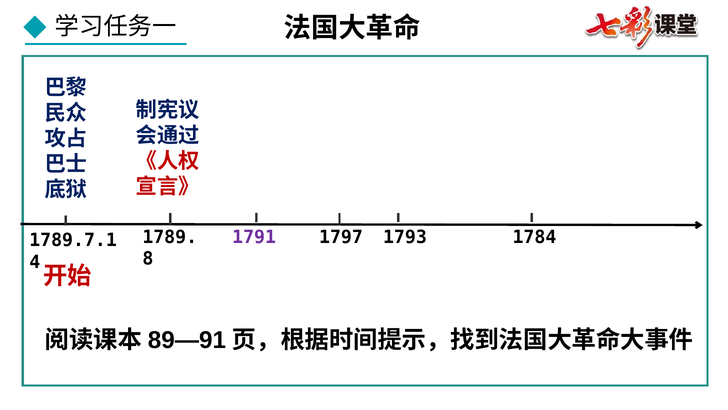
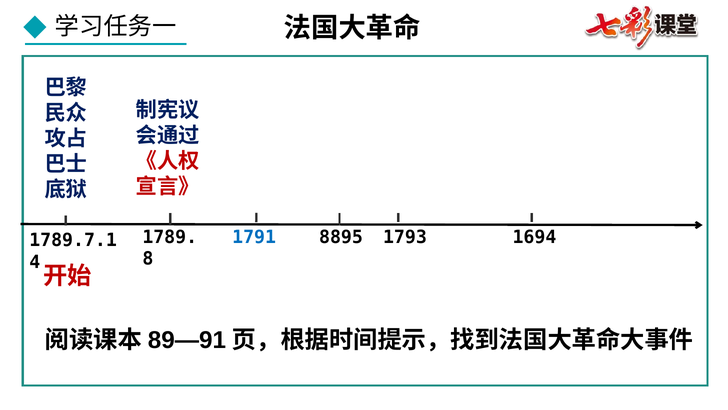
1791 colour: purple -> blue
1797: 1797 -> 8895
1784: 1784 -> 1694
